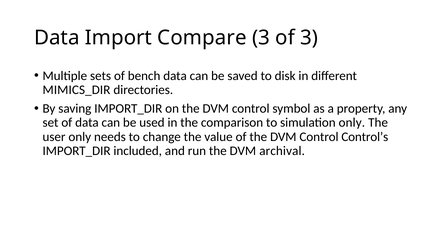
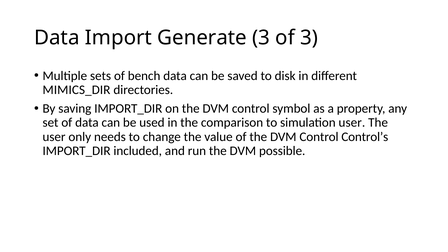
Compare: Compare -> Generate
simulation only: only -> user
archival: archival -> possible
